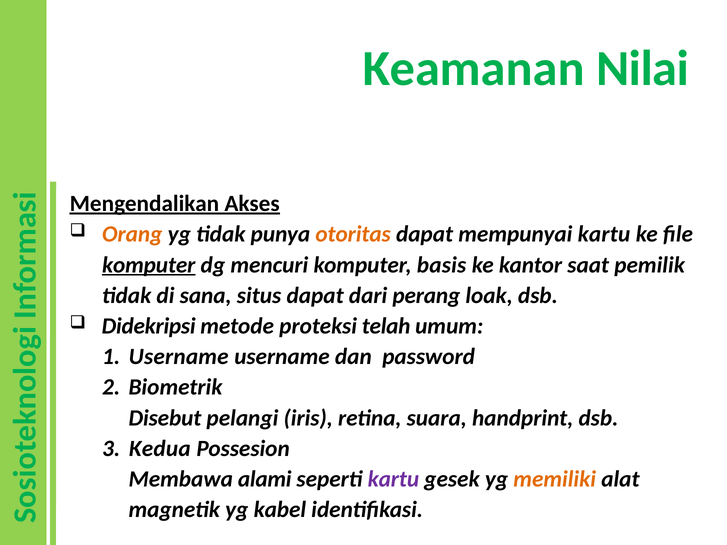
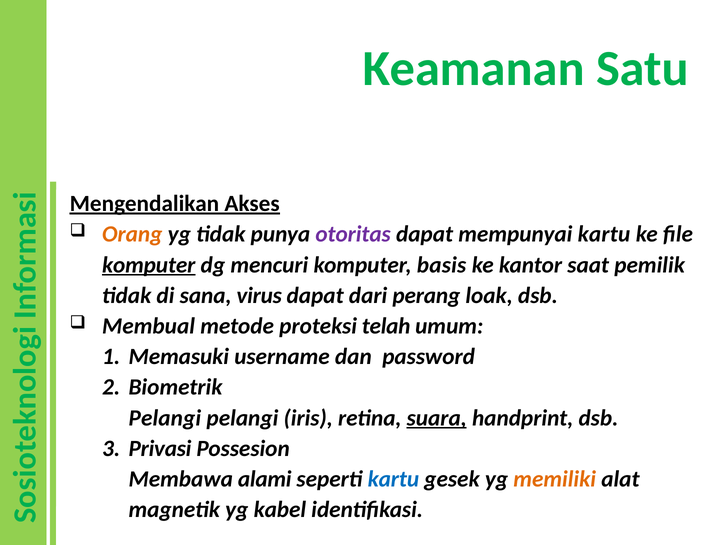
Nilai: Nilai -> Satu
otoritas colour: orange -> purple
situs: situs -> virus
Didekripsi: Didekripsi -> Membual
Username at (179, 357): Username -> Memasuki
Disebut at (165, 418): Disebut -> Pelangi
suara underline: none -> present
Kedua: Kedua -> Privasi
kartu at (393, 479) colour: purple -> blue
